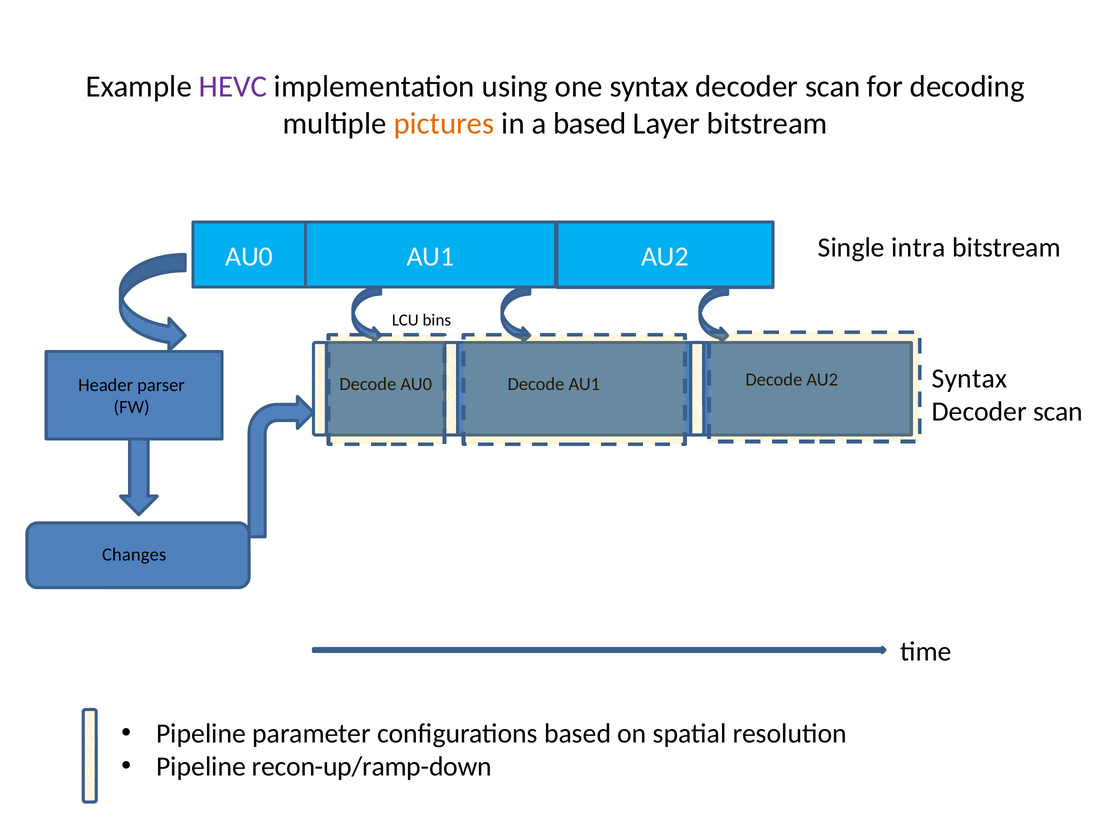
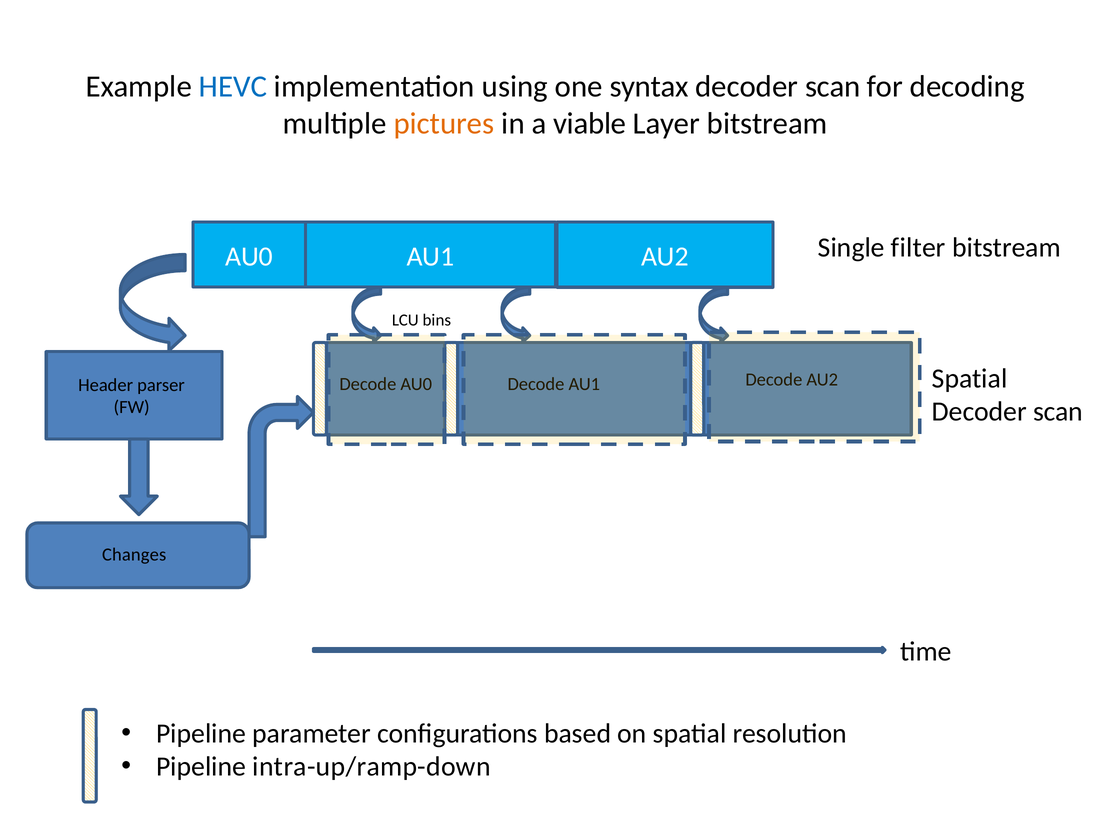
HEVC colour: purple -> blue
a based: based -> viable
intra: intra -> filter
Syntax at (969, 379): Syntax -> Spatial
recon-up/ramp-down: recon-up/ramp-down -> intra-up/ramp-down
